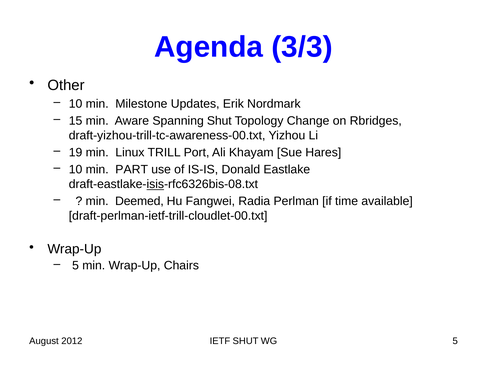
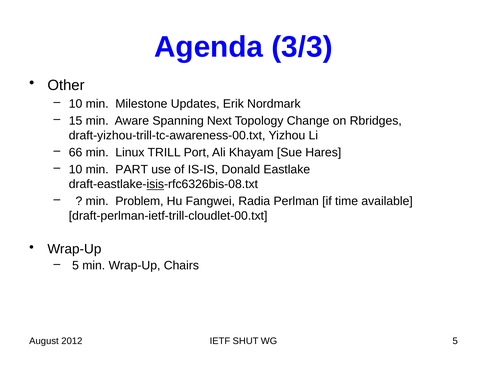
Spanning Shut: Shut -> Next
19: 19 -> 66
Deemed: Deemed -> Problem
